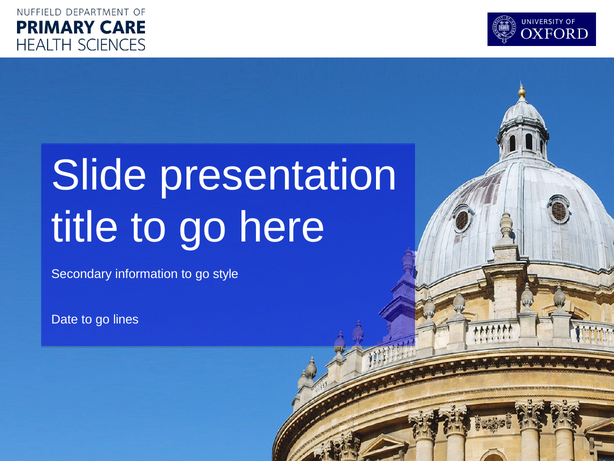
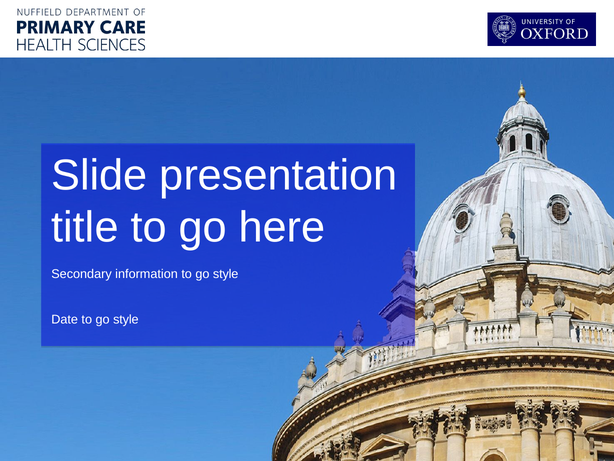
Date to go lines: lines -> style
